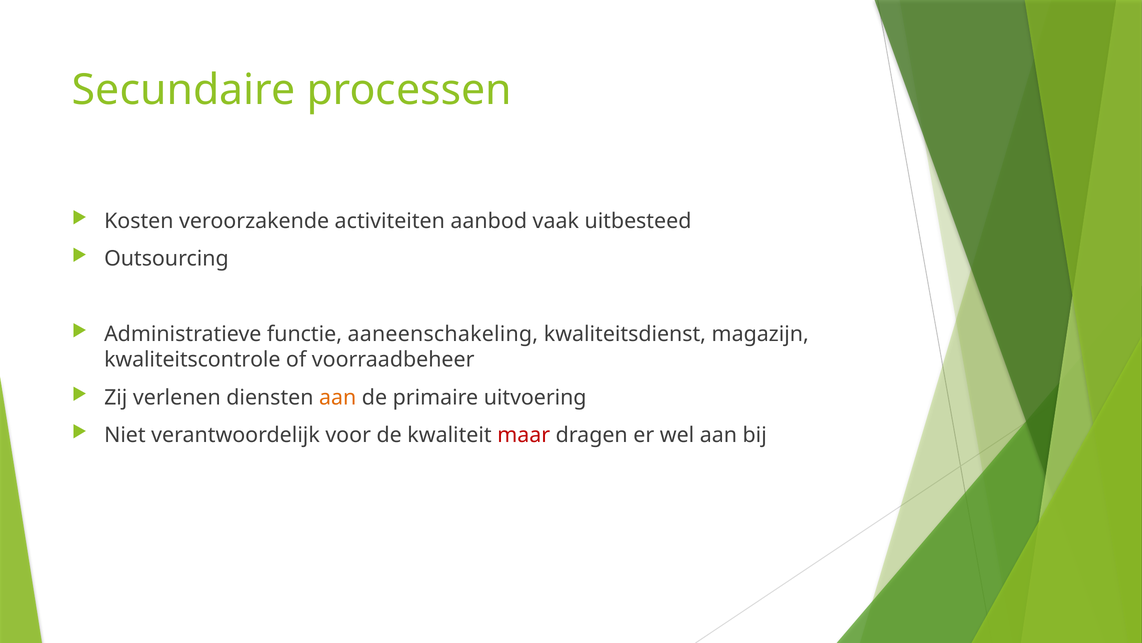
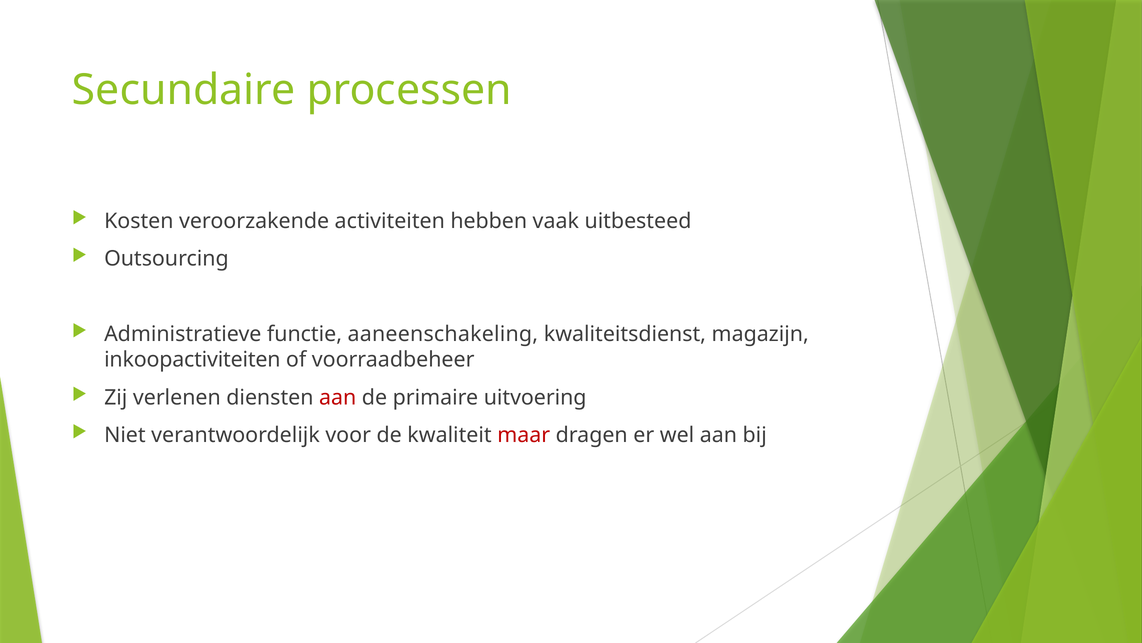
aanbod: aanbod -> hebben
kwaliteitscontrole: kwaliteitscontrole -> inkoopactiviteiten
aan at (338, 397) colour: orange -> red
